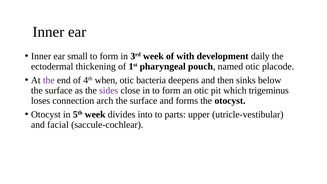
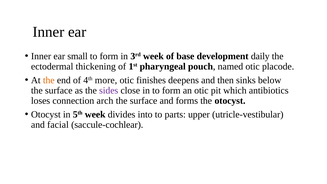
with: with -> base
the at (49, 80) colour: purple -> orange
when: when -> more
bacteria: bacteria -> finishes
trigeminus: trigeminus -> antibiotics
